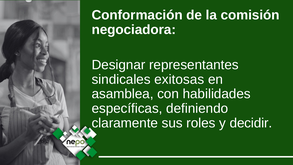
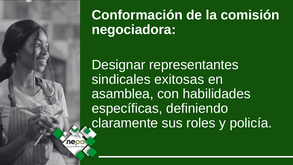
decidir: decidir -> policía
